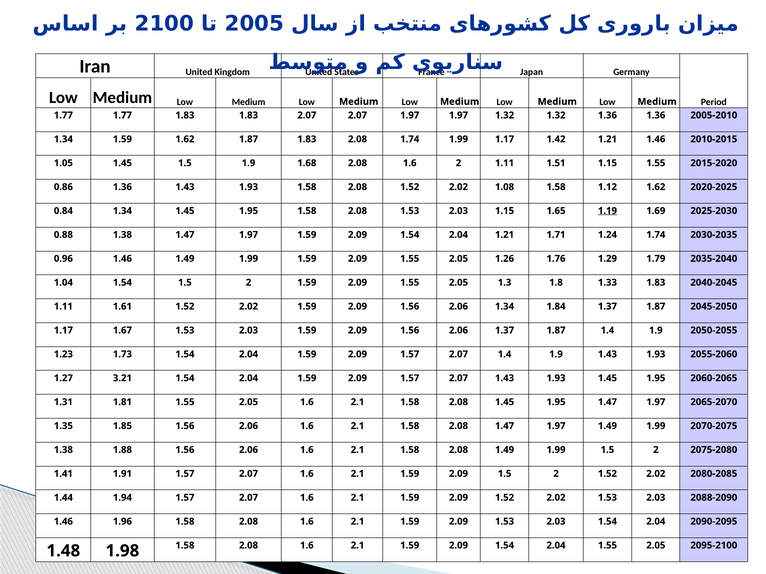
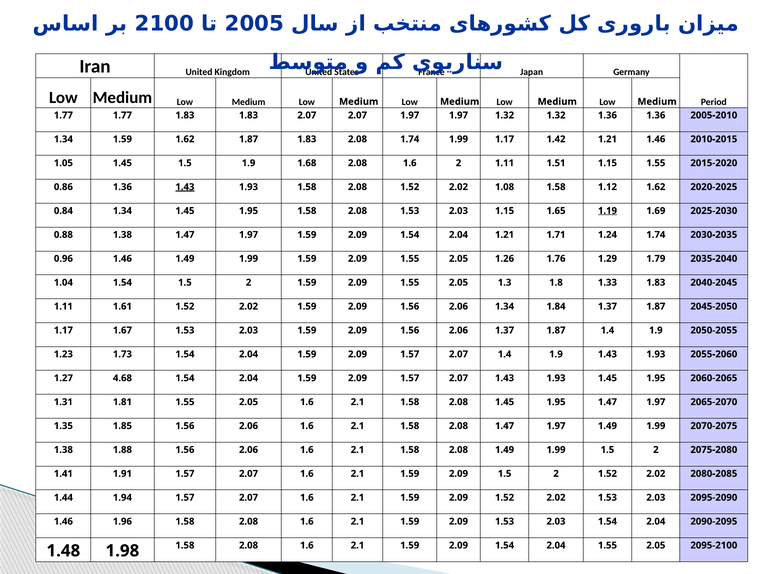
1.43 at (185, 187) underline: none -> present
3.21: 3.21 -> 4.68
2088-2090: 2088-2090 -> 2095-2090
